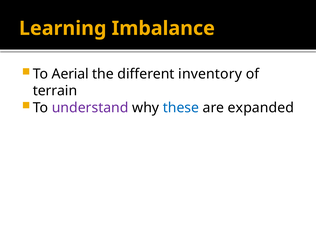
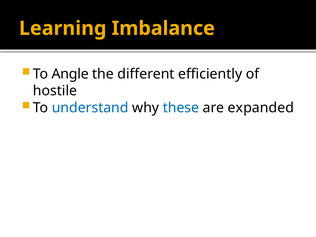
Aerial: Aerial -> Angle
inventory: inventory -> efficiently
terrain: terrain -> hostile
understand colour: purple -> blue
